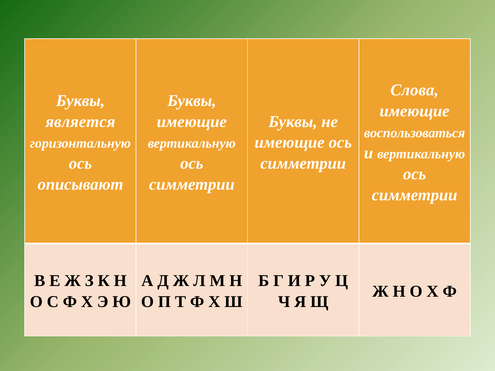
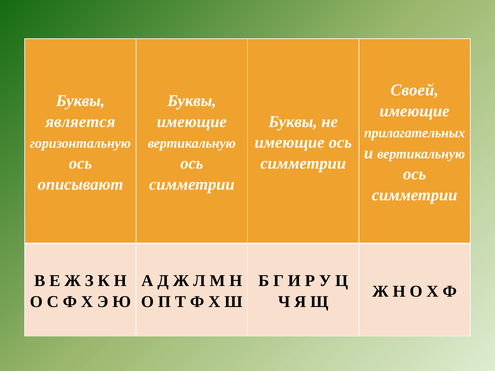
Слова: Слова -> Своей
воспользоваться: воспользоваться -> прилагательных
